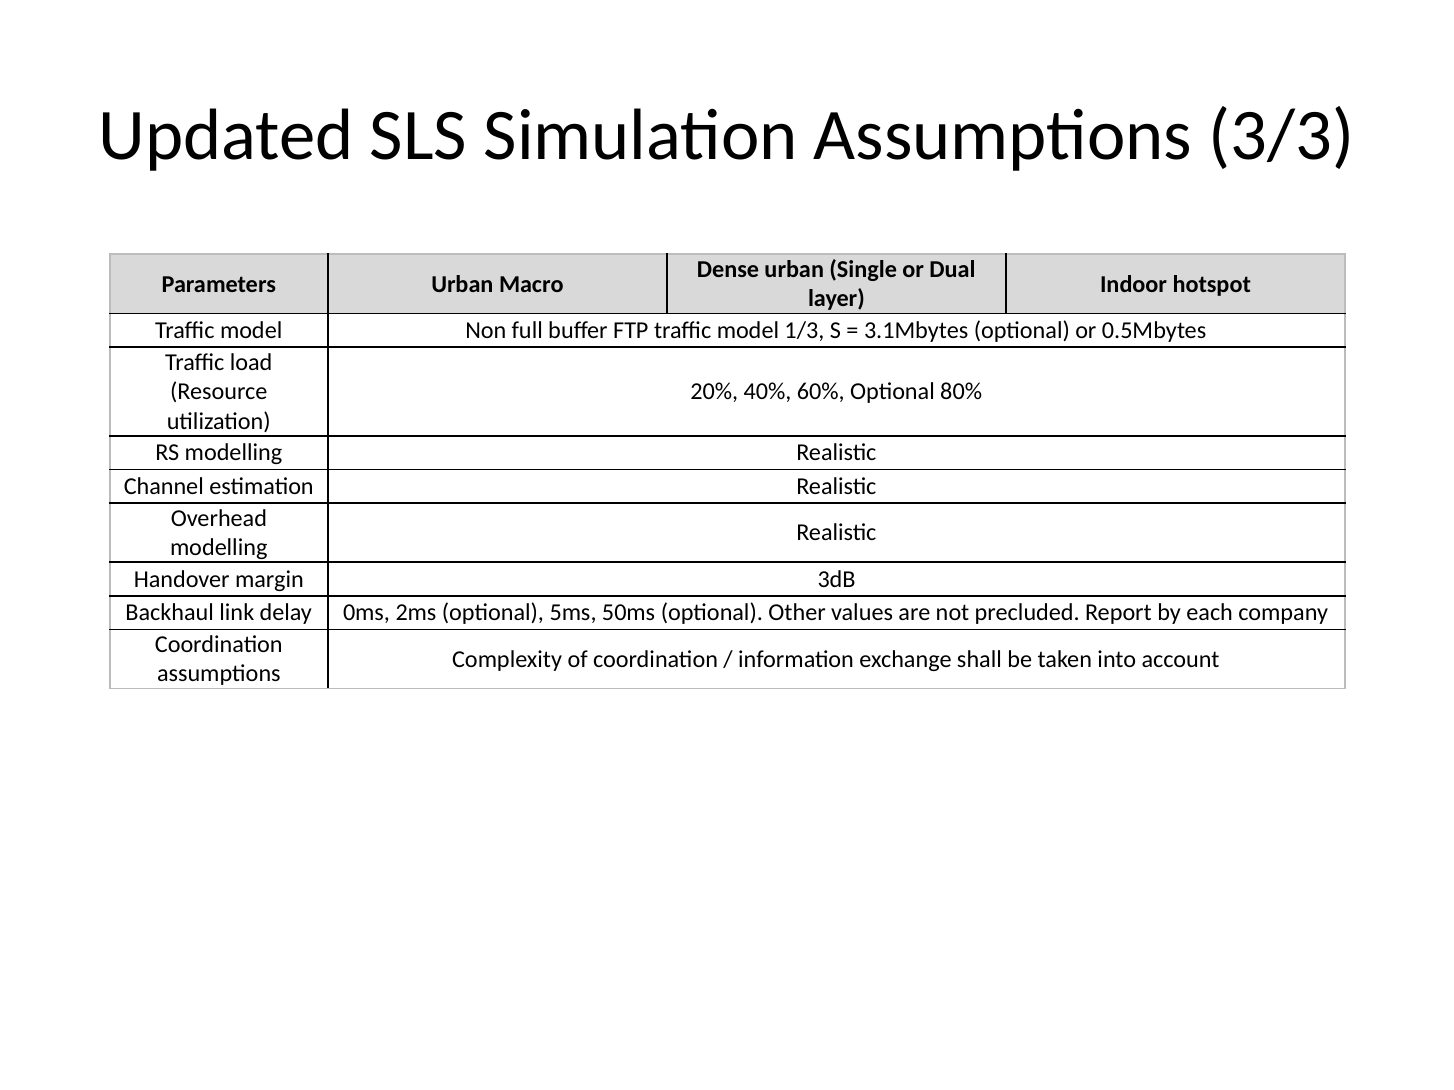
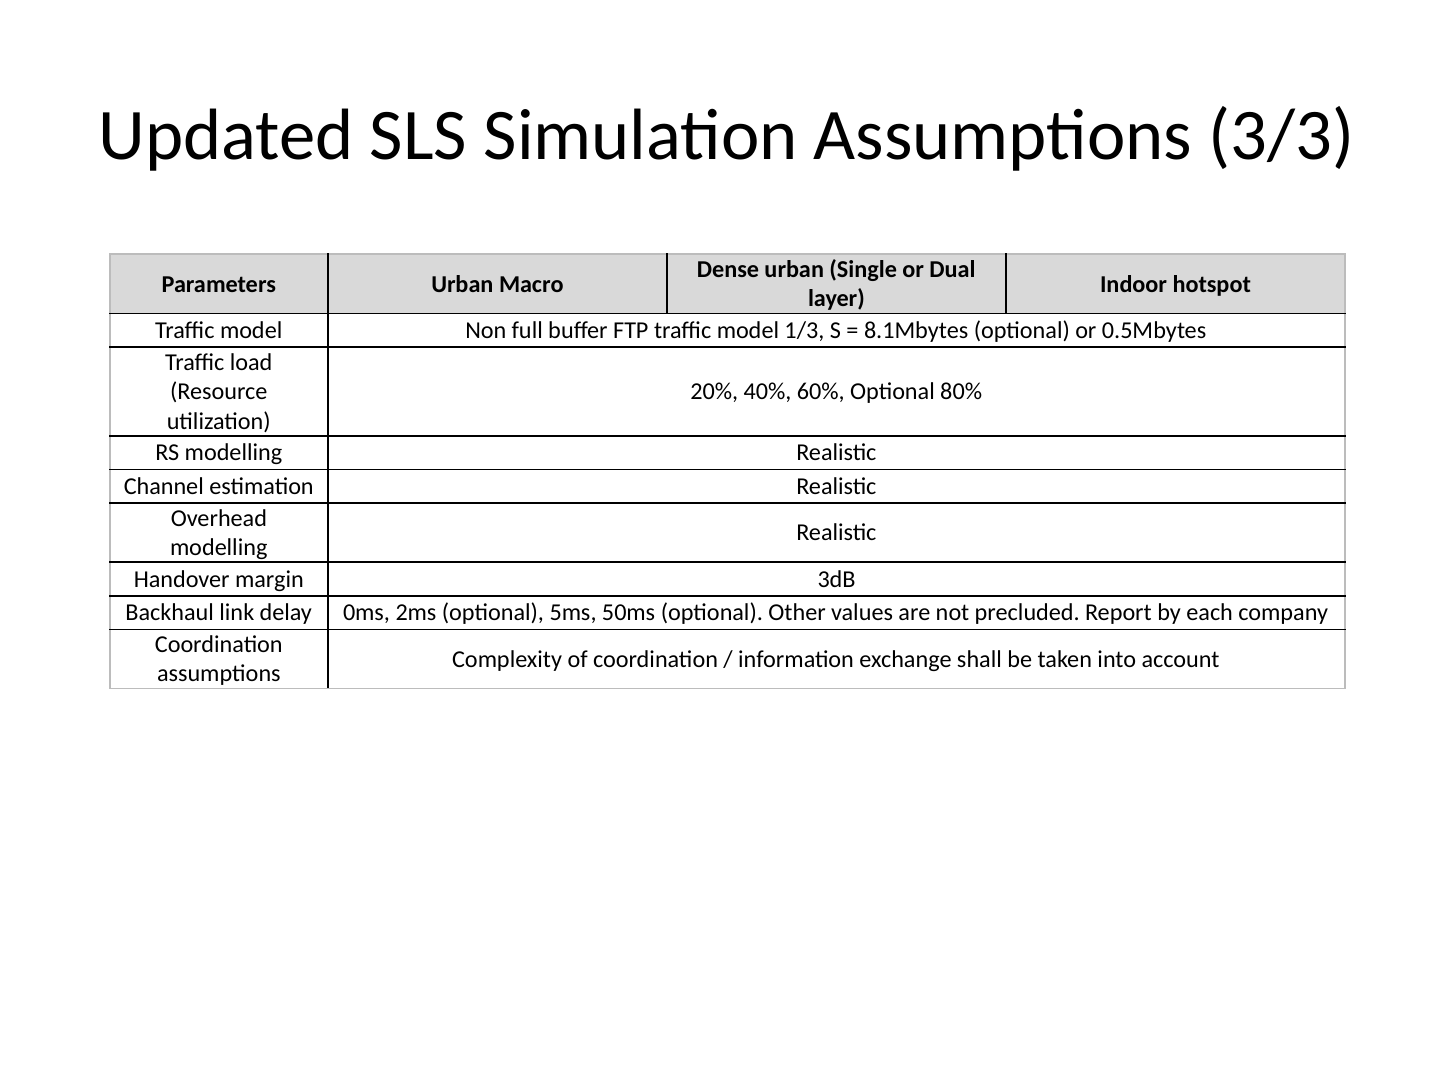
3.1Mbytes: 3.1Mbytes -> 8.1Mbytes
